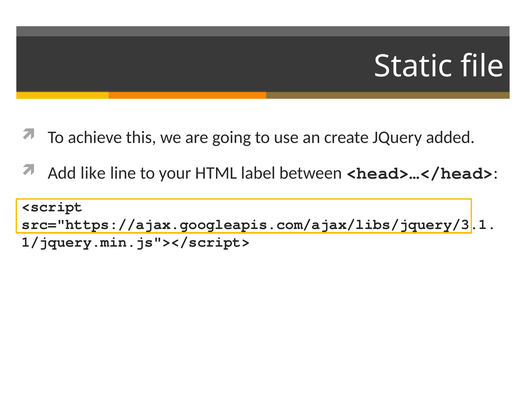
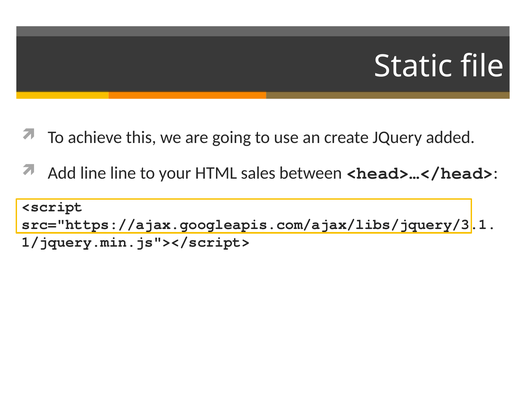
Add like: like -> line
label: label -> sales
